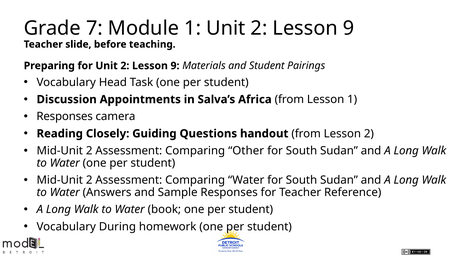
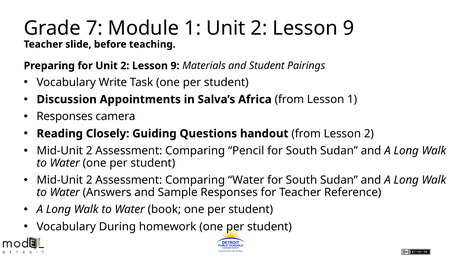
Head: Head -> Write
Other: Other -> Pencil
